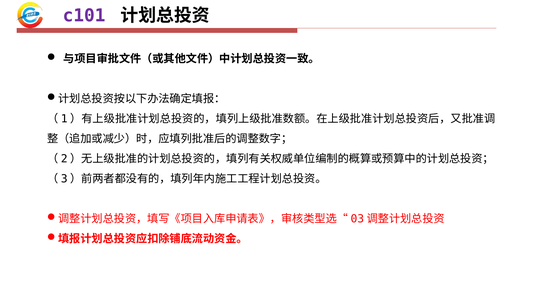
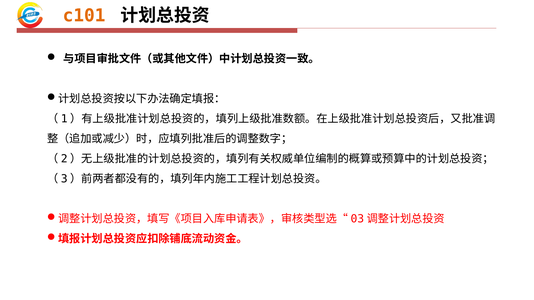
c101 colour: purple -> orange
